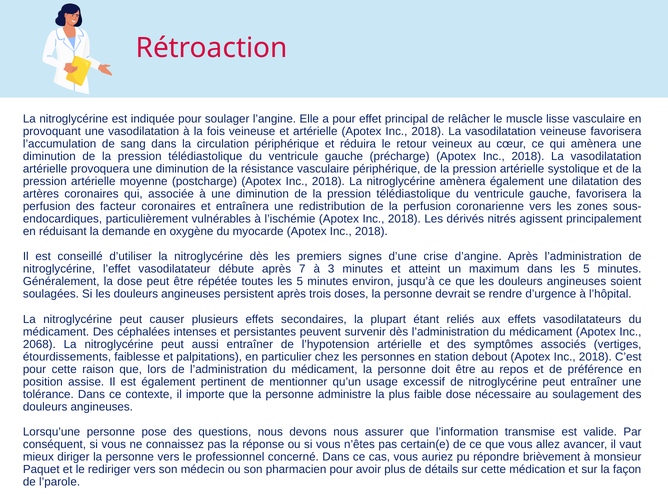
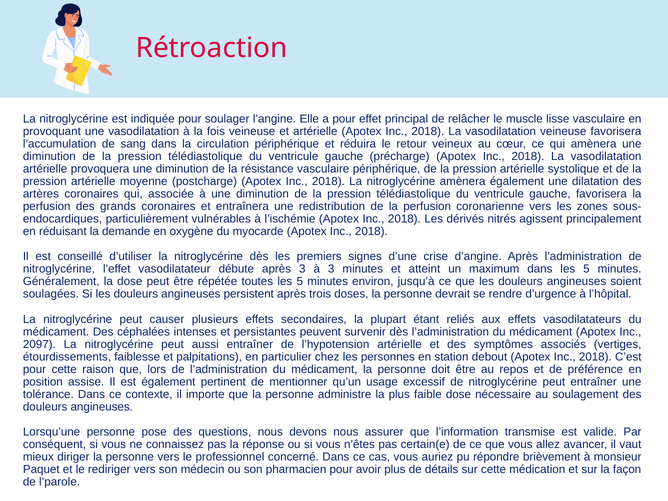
facteur: facteur -> grands
après 7: 7 -> 3
2068: 2068 -> 2097
